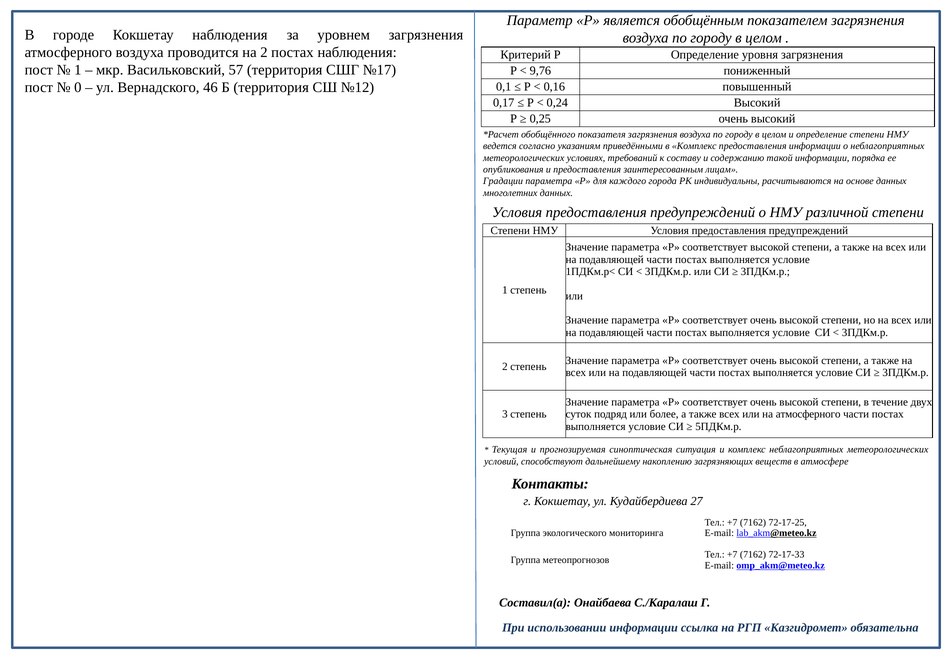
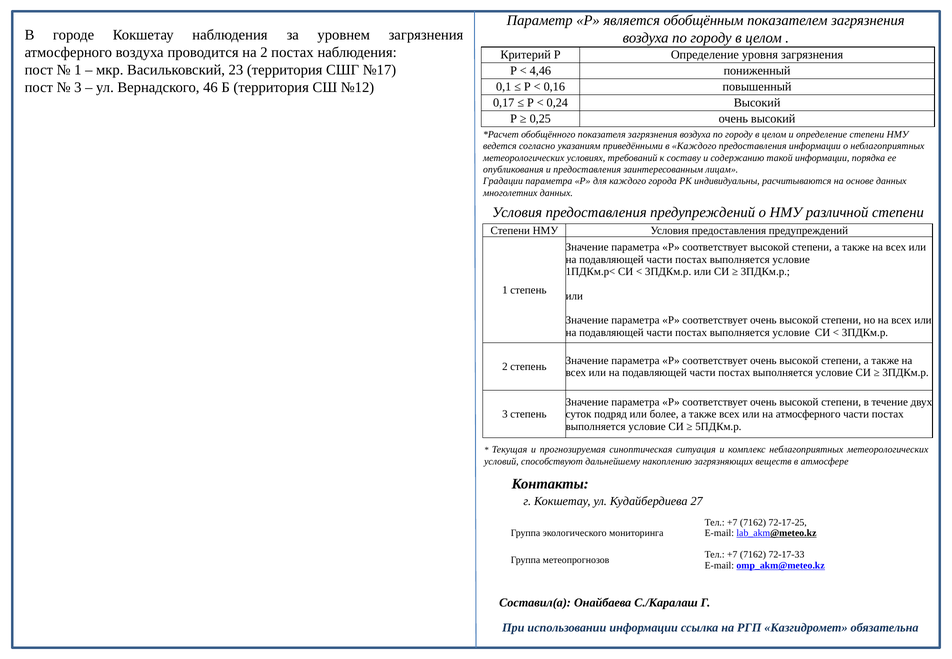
57: 57 -> 23
9,76: 9,76 -> 4,46
0 at (78, 87): 0 -> 3
в Комплекс: Комплекс -> Каждого
